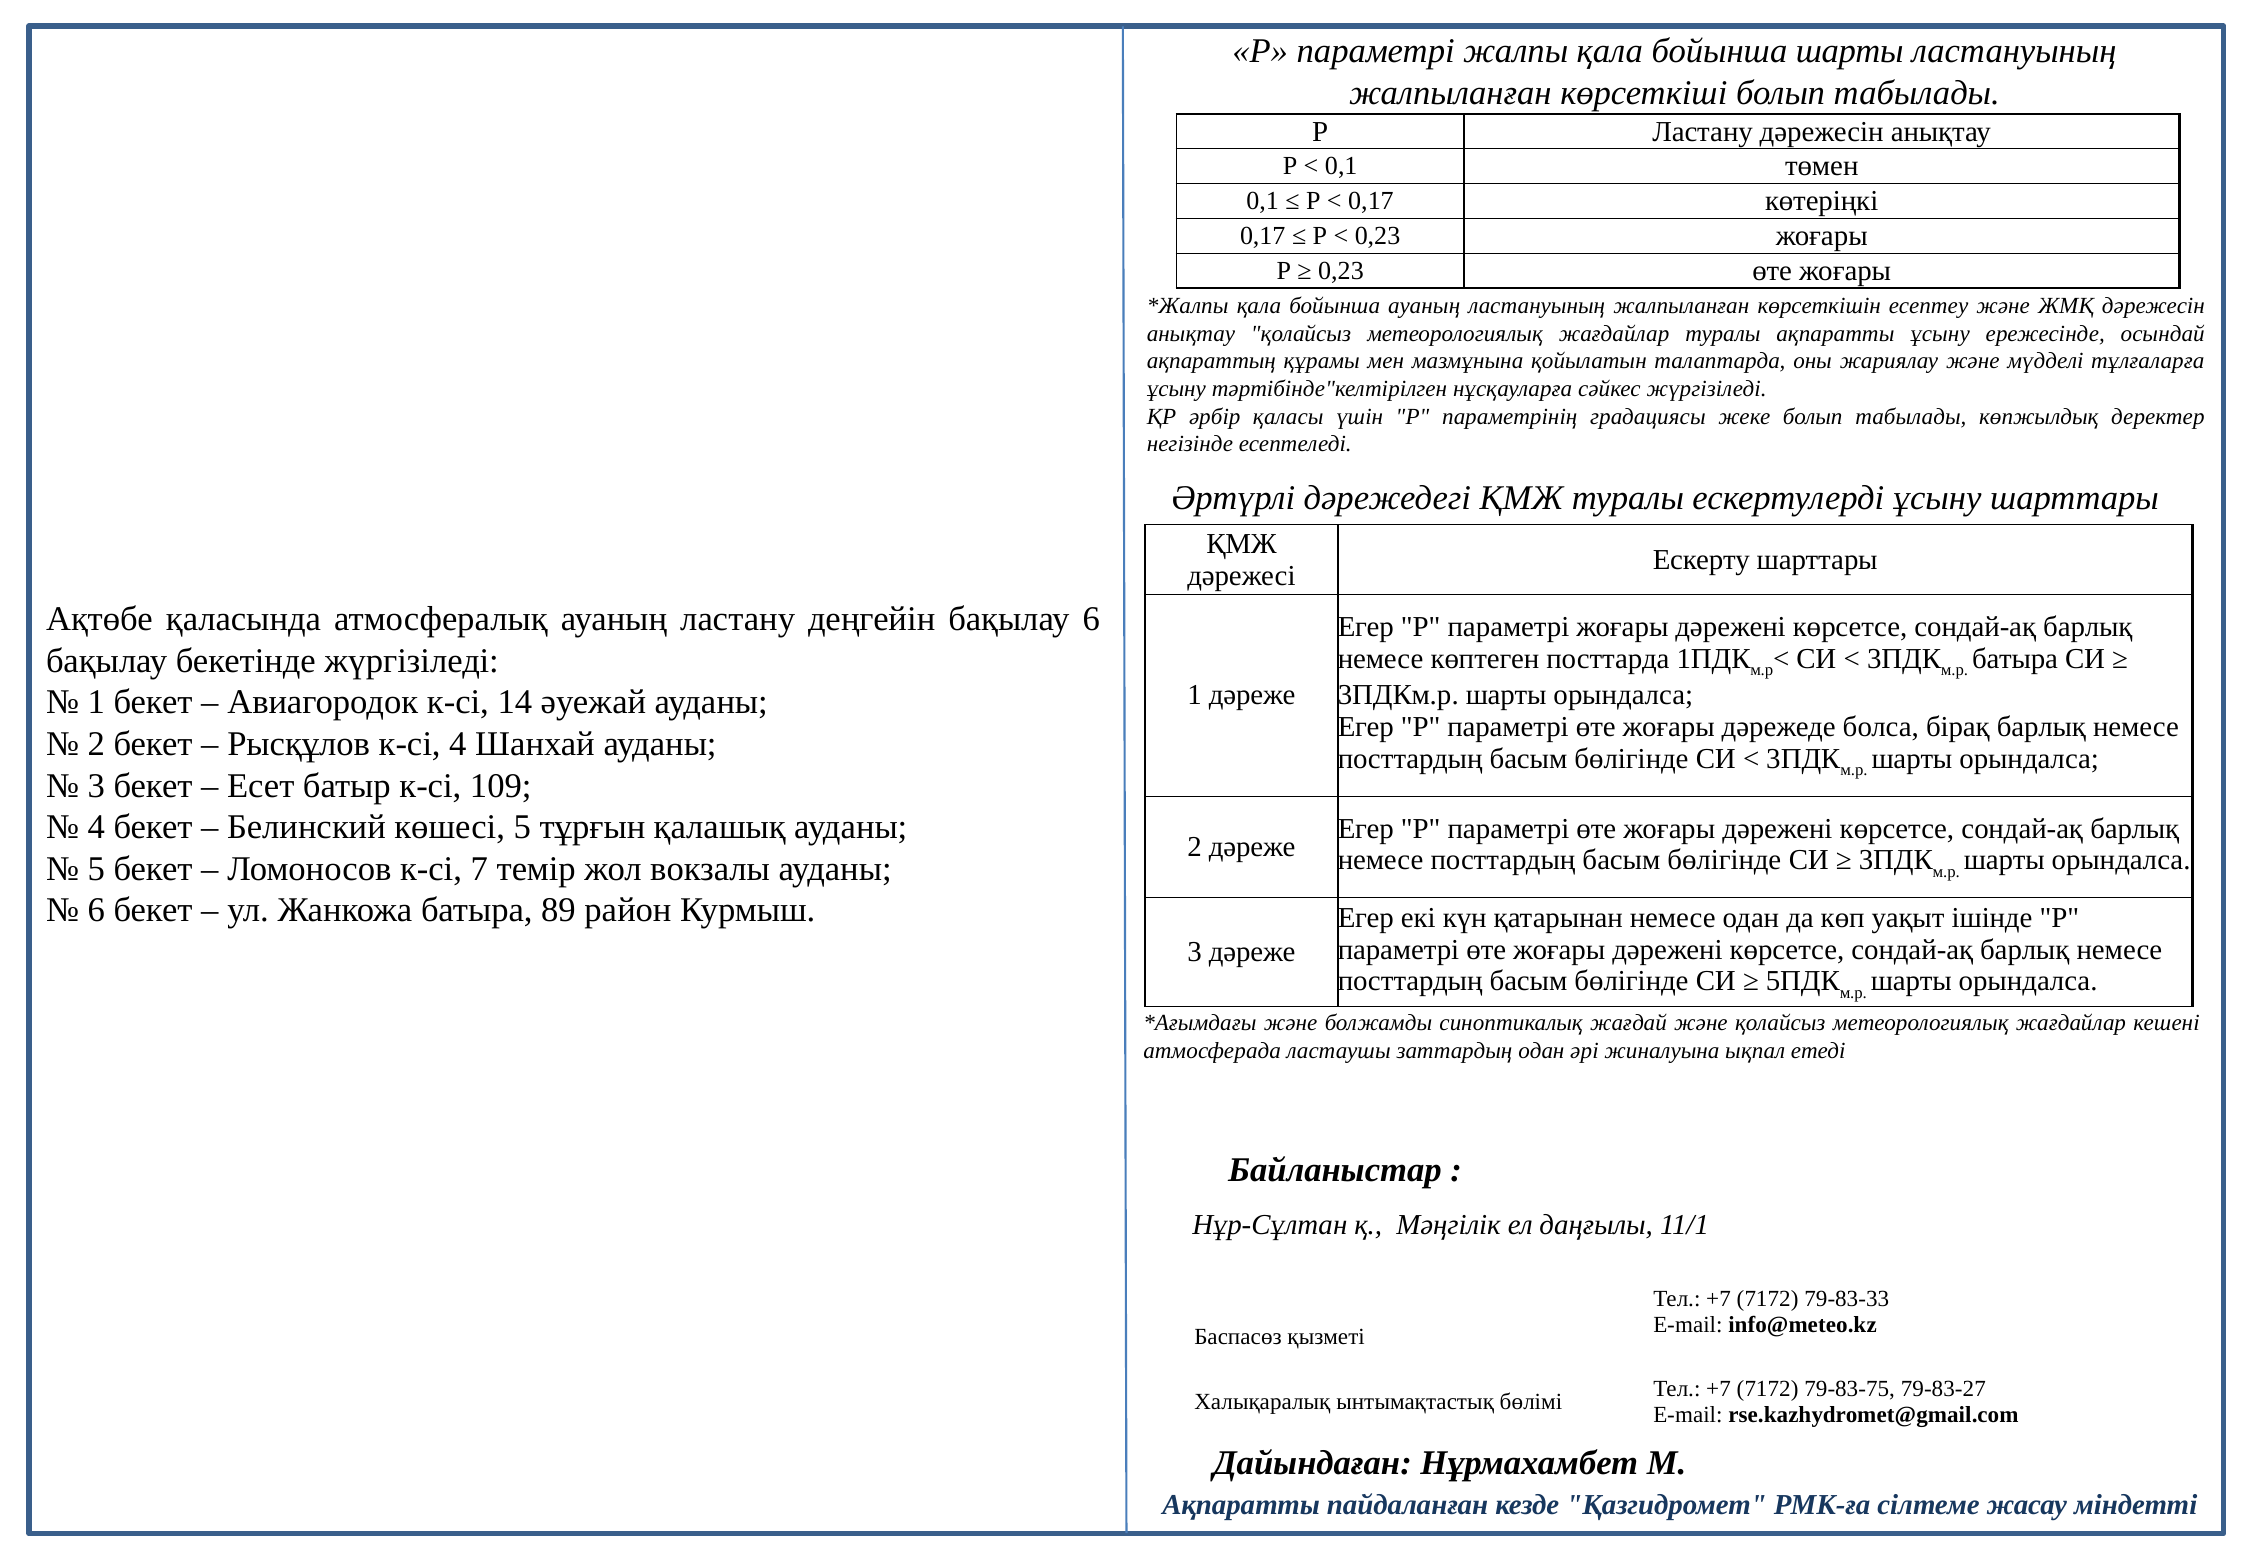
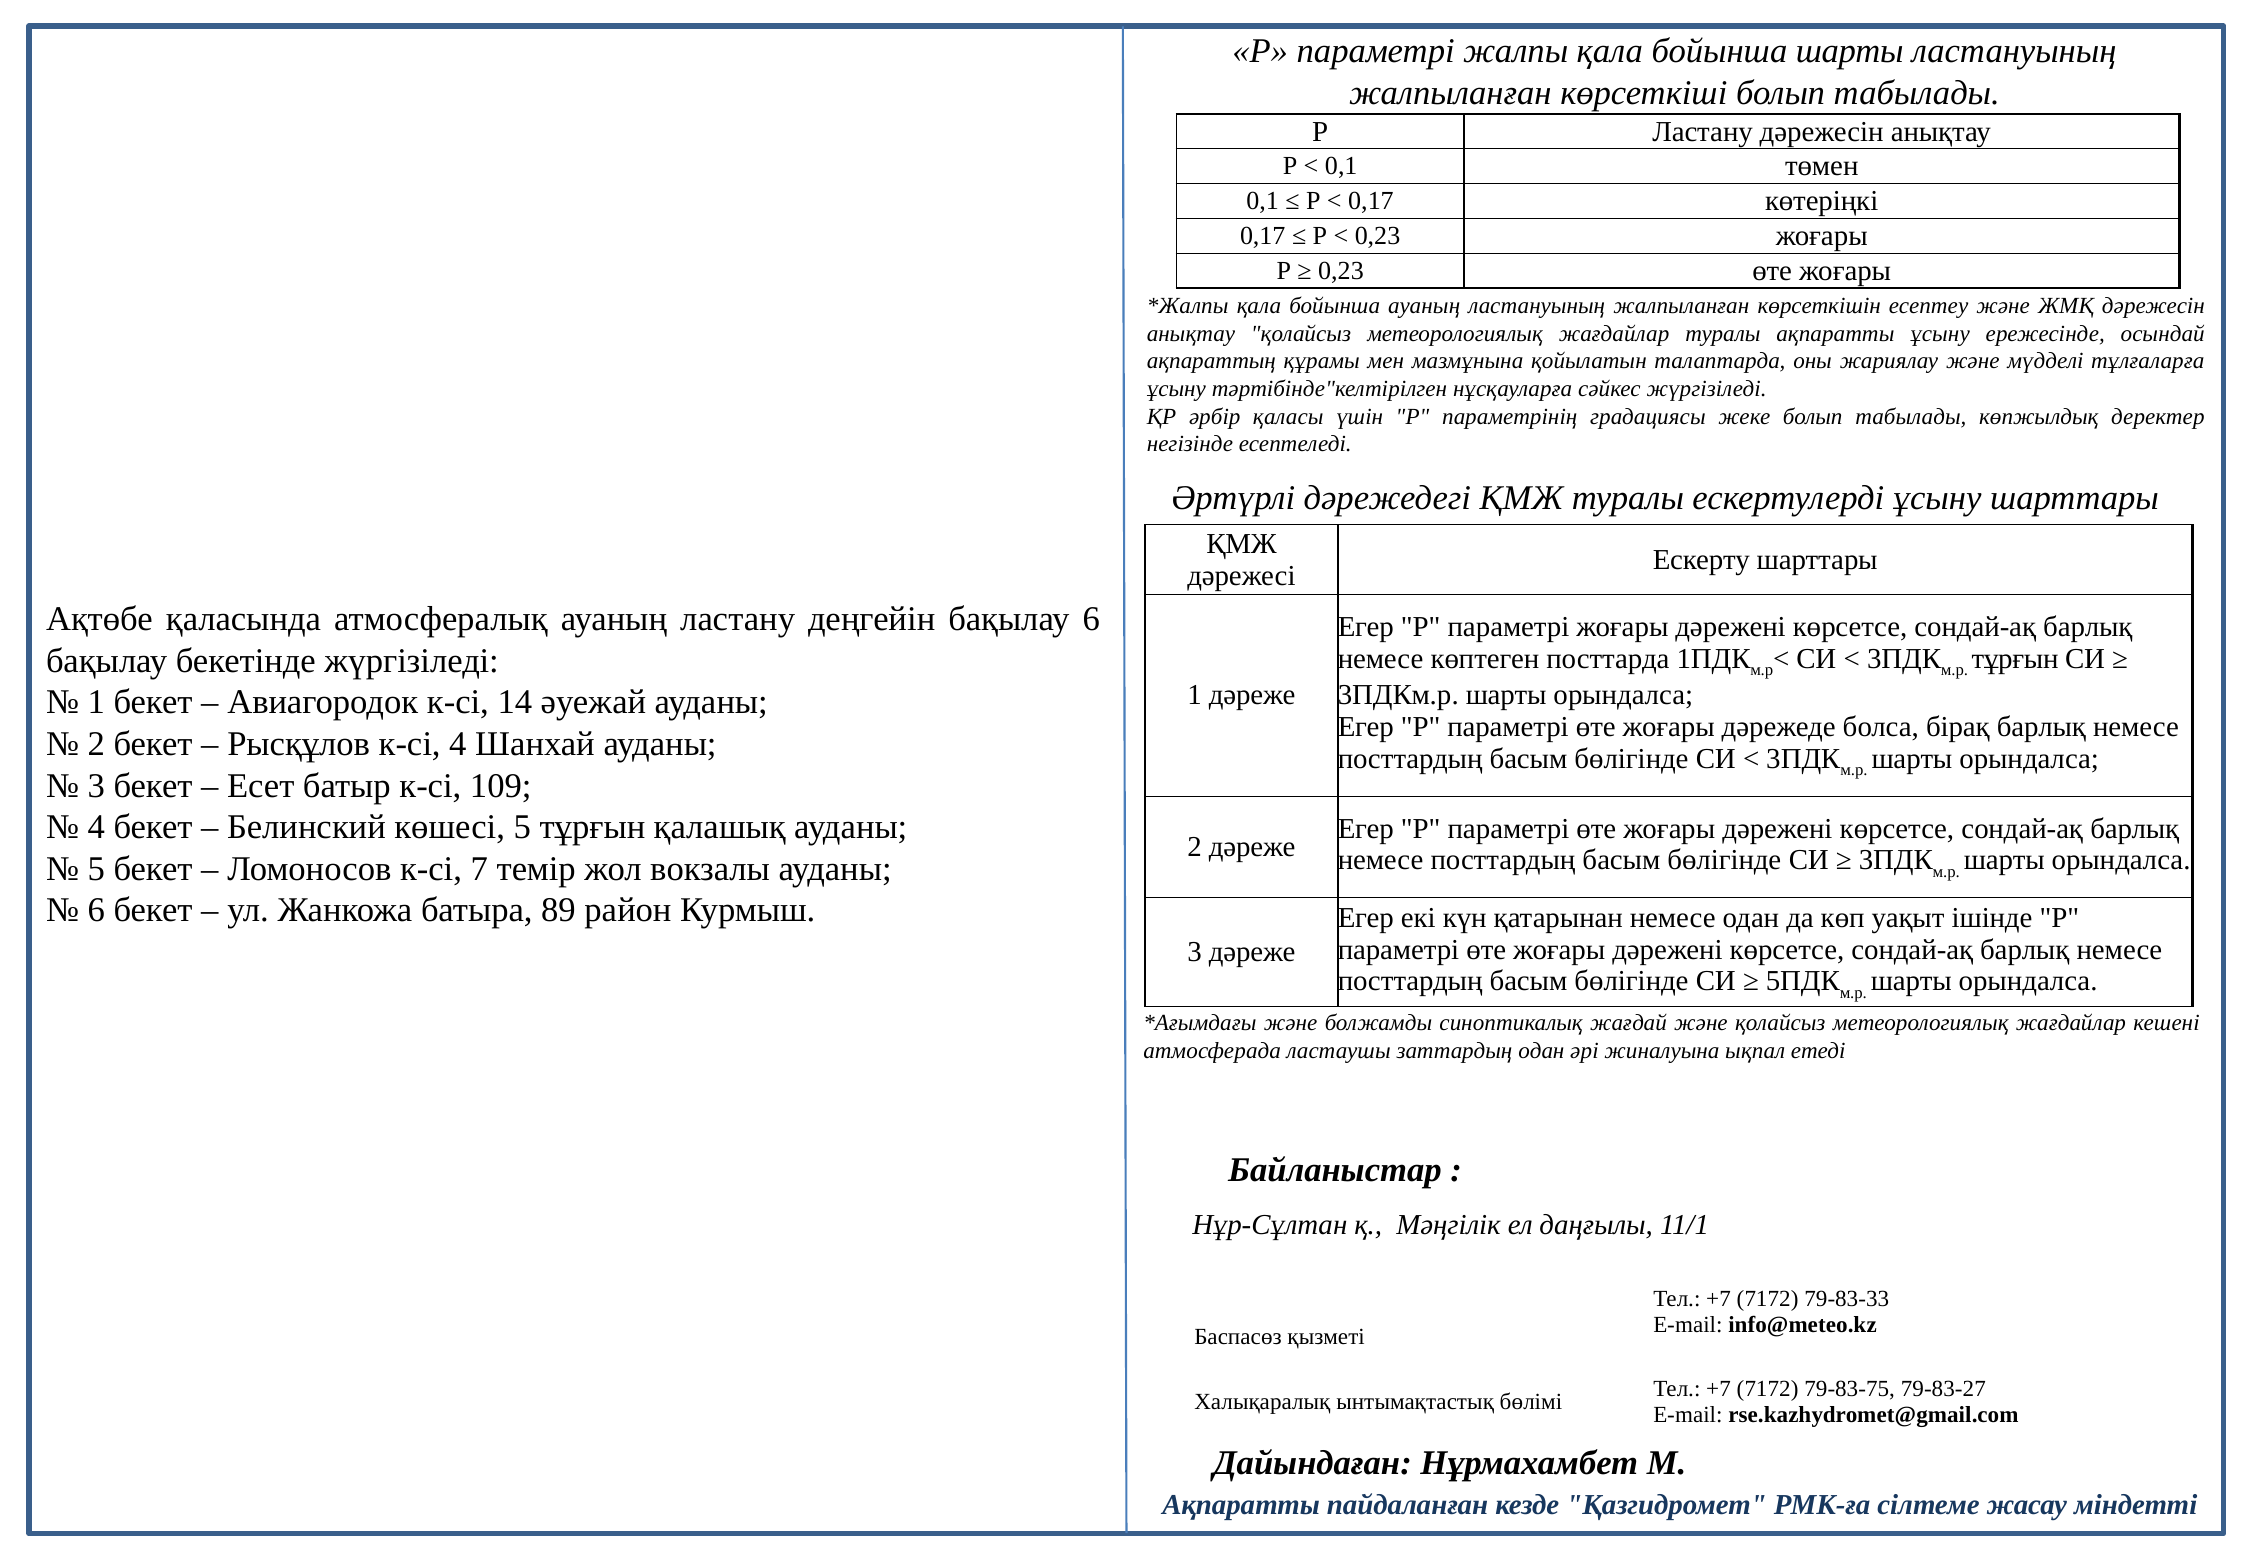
батыра at (2015, 659): батыра -> тұрғын
